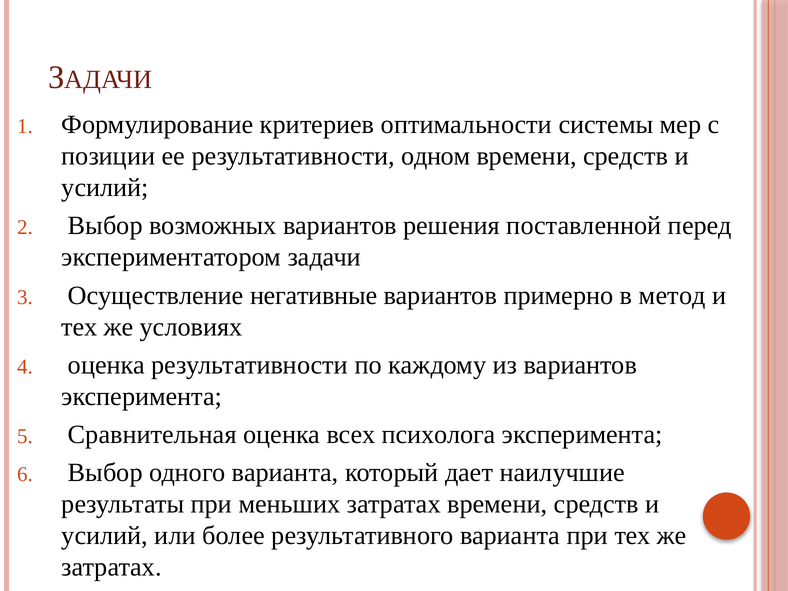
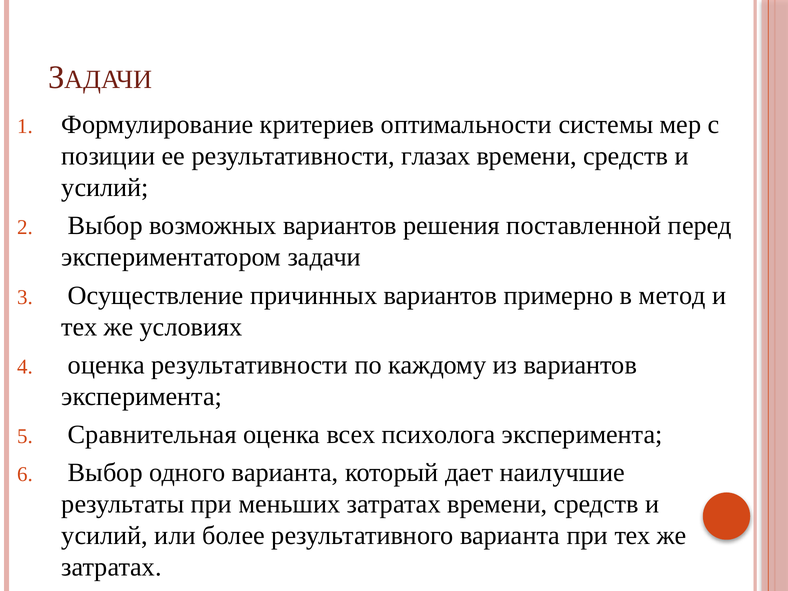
одном: одном -> глазах
негативные: негативные -> причинных
